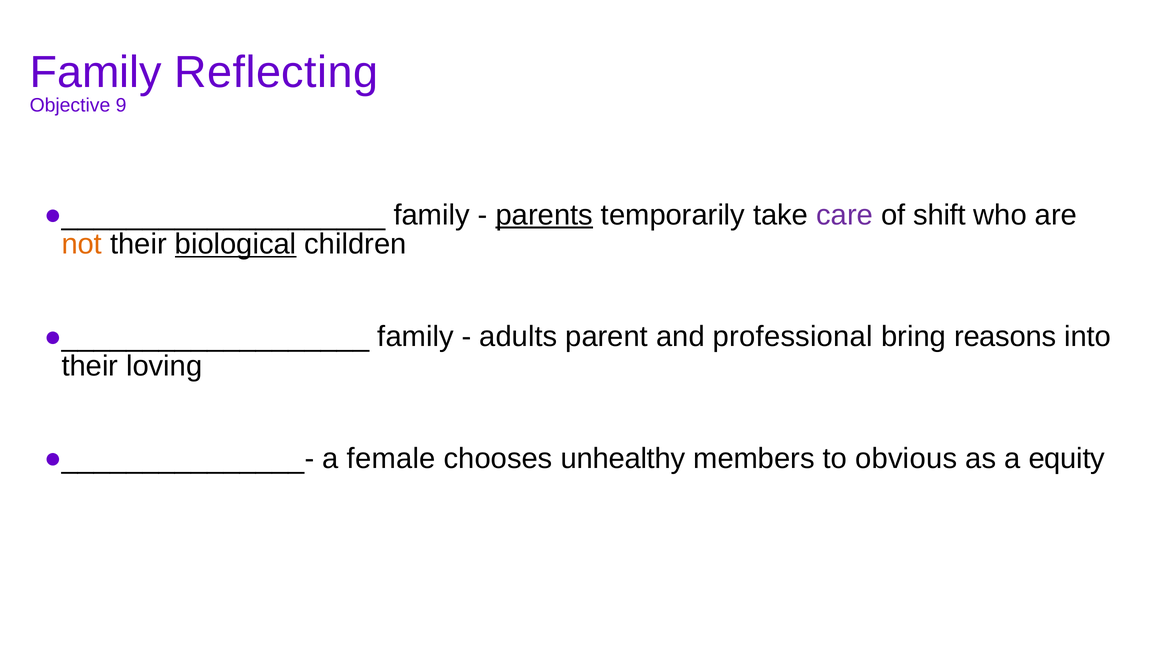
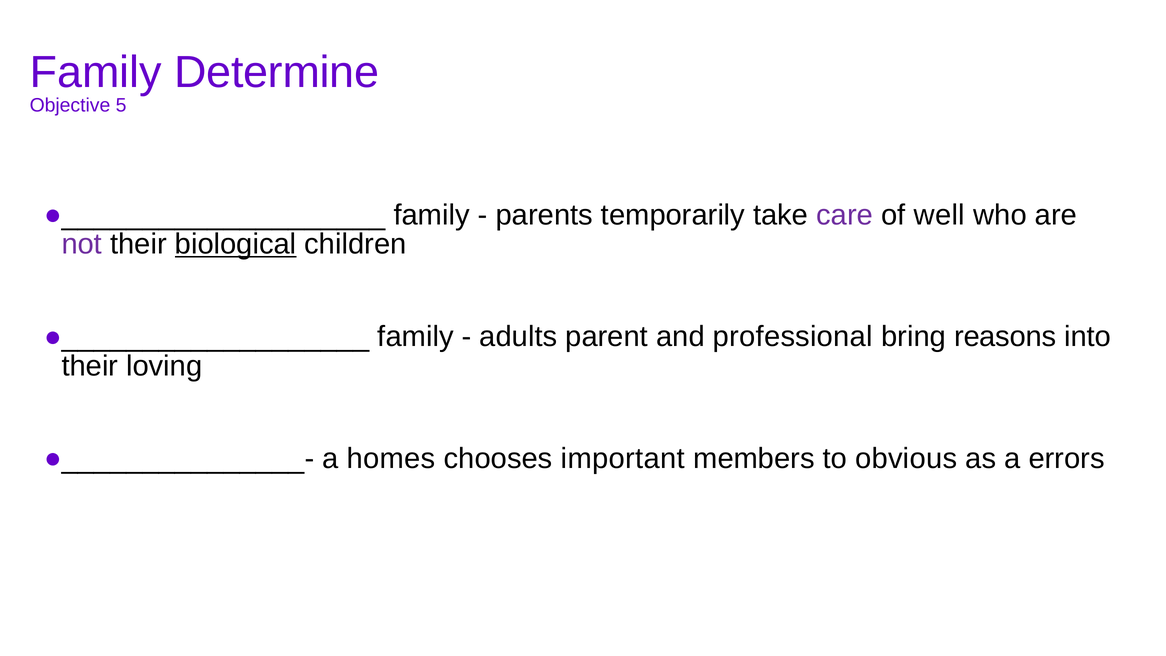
Reflecting: Reflecting -> Determine
9: 9 -> 5
parents underline: present -> none
shift: shift -> well
not colour: orange -> purple
female: female -> homes
unhealthy: unhealthy -> important
equity: equity -> errors
